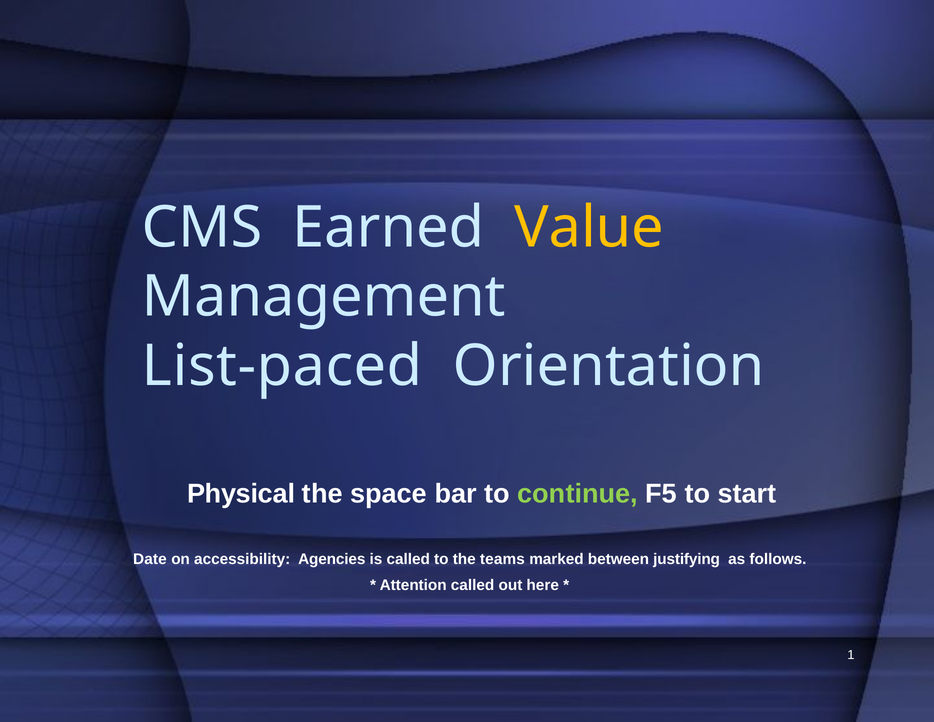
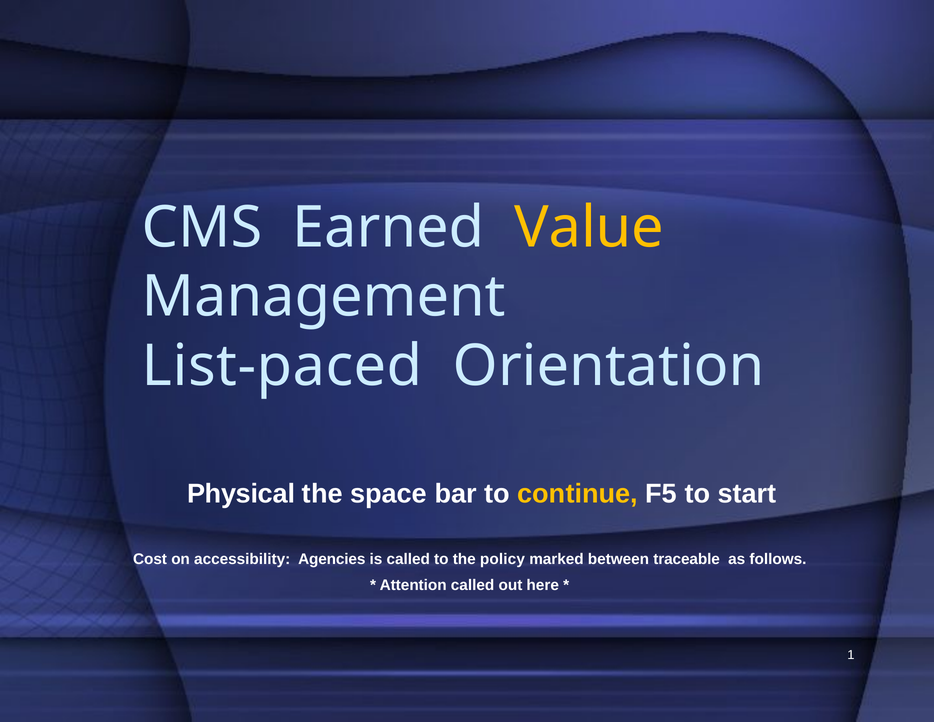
continue colour: light green -> yellow
Date: Date -> Cost
teams: teams -> policy
justifying: justifying -> traceable
